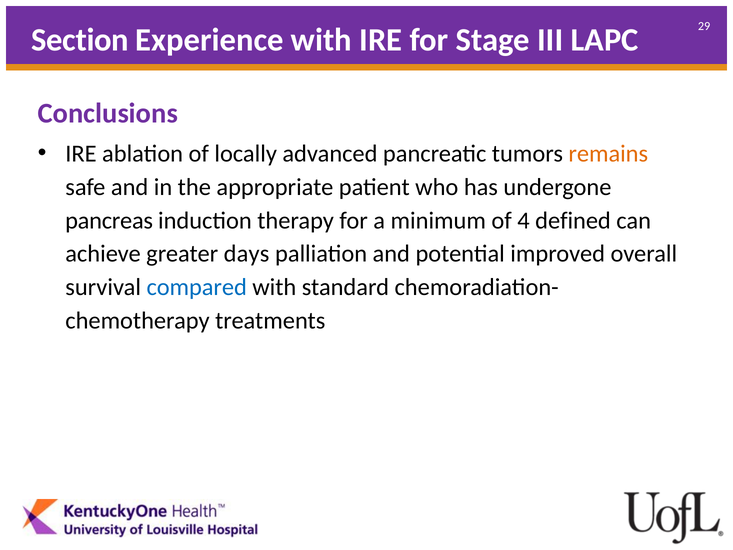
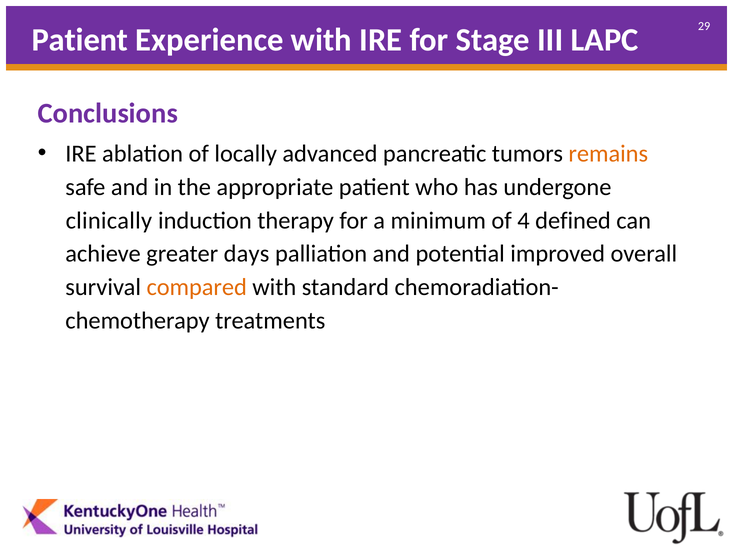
Section at (80, 40): Section -> Patient
pancreas: pancreas -> clinically
compared colour: blue -> orange
